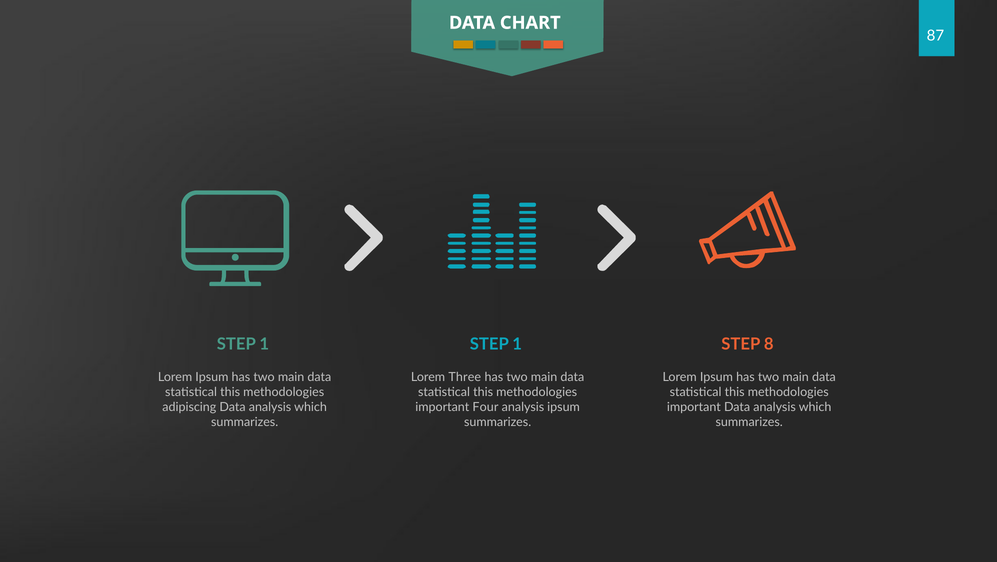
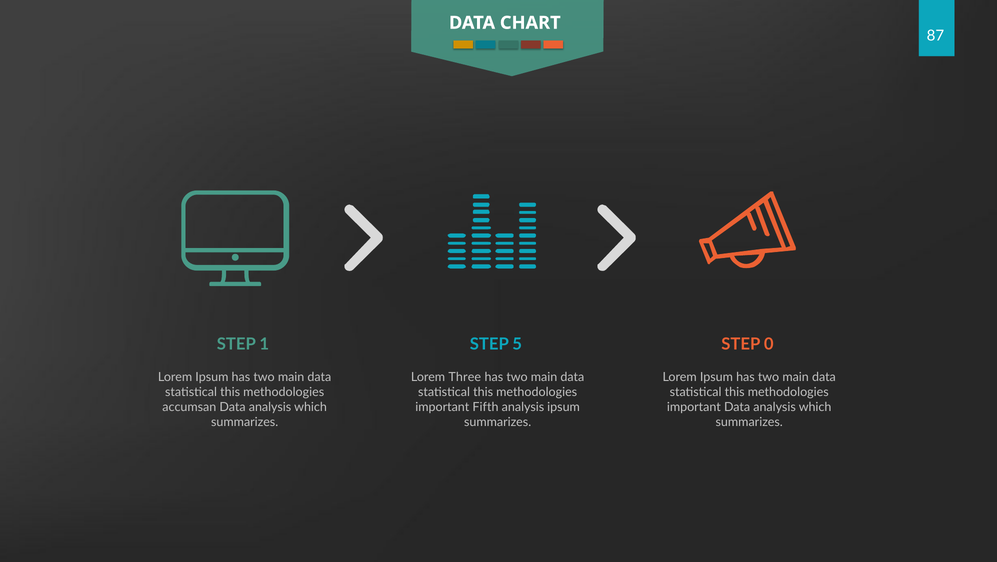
1 at (517, 344): 1 -> 5
8: 8 -> 0
adipiscing: adipiscing -> accumsan
Four: Four -> Fifth
